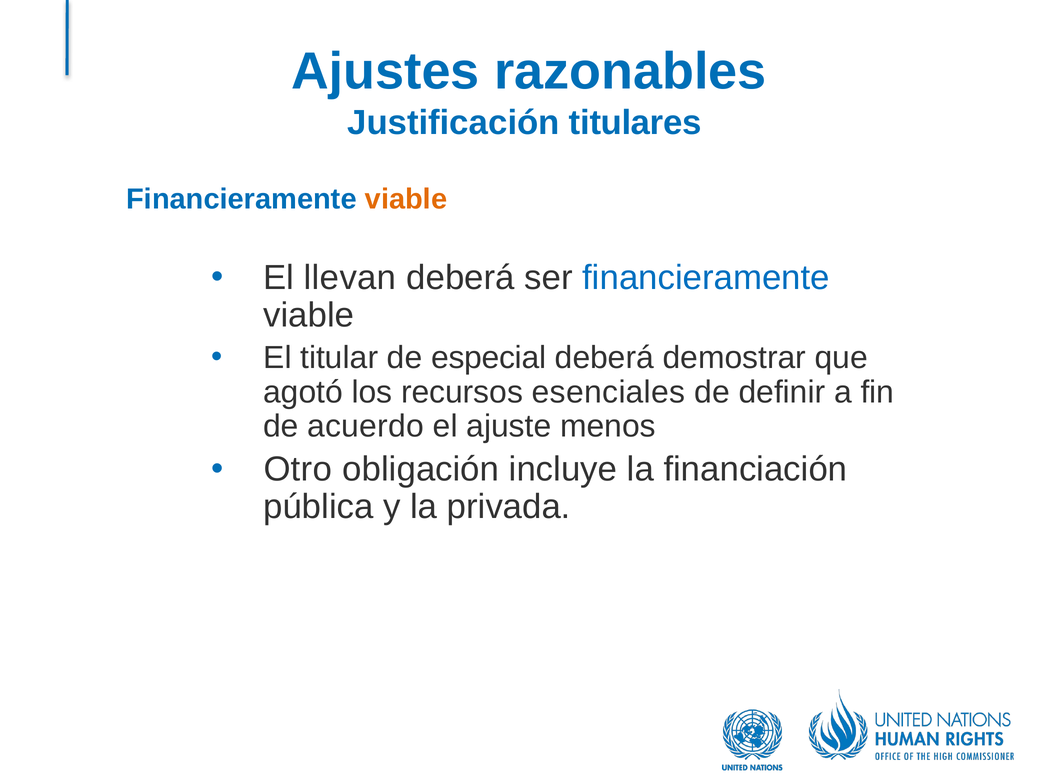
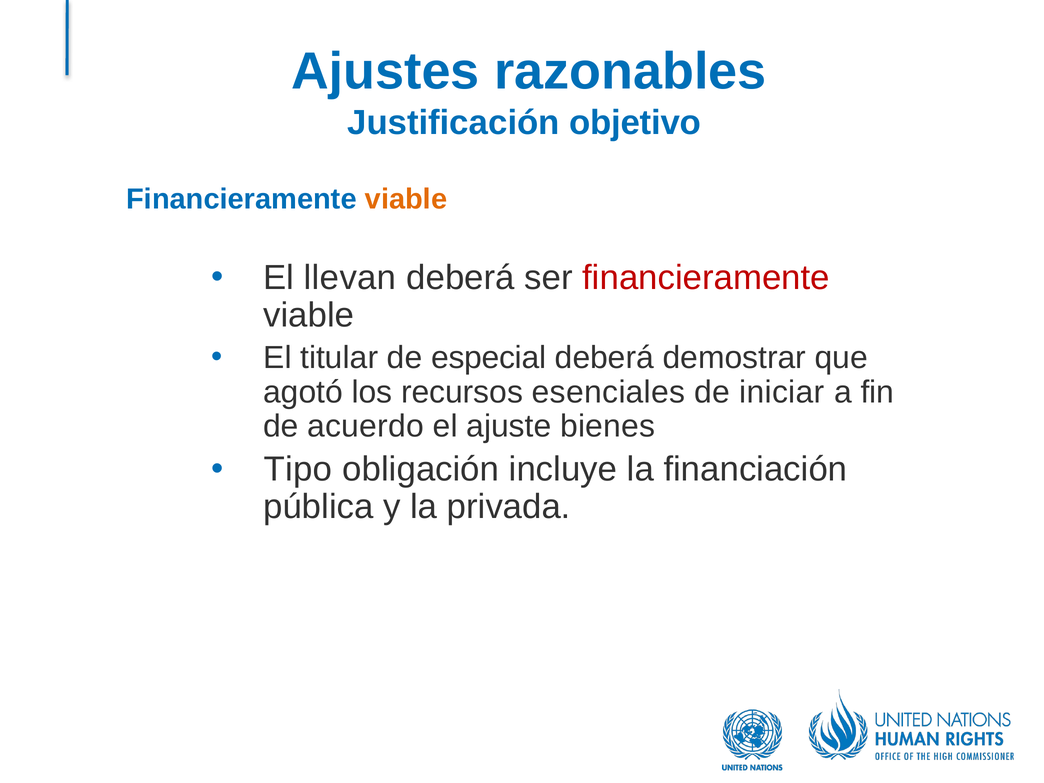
titulares: titulares -> objetivo
financieramente at (706, 278) colour: blue -> red
definir: definir -> iniciar
menos: menos -> bienes
Otro: Otro -> Tipo
